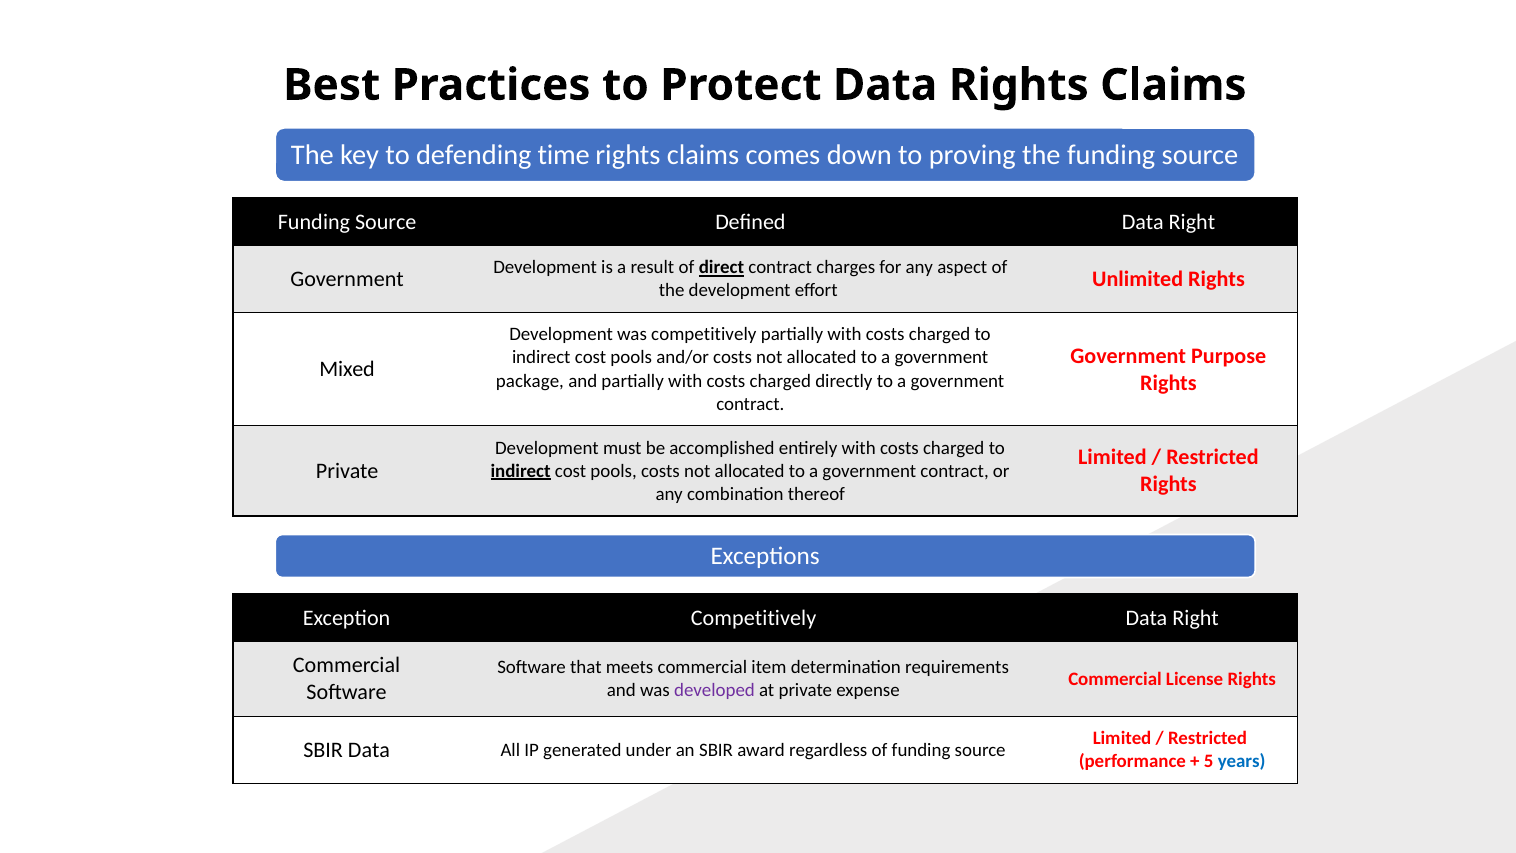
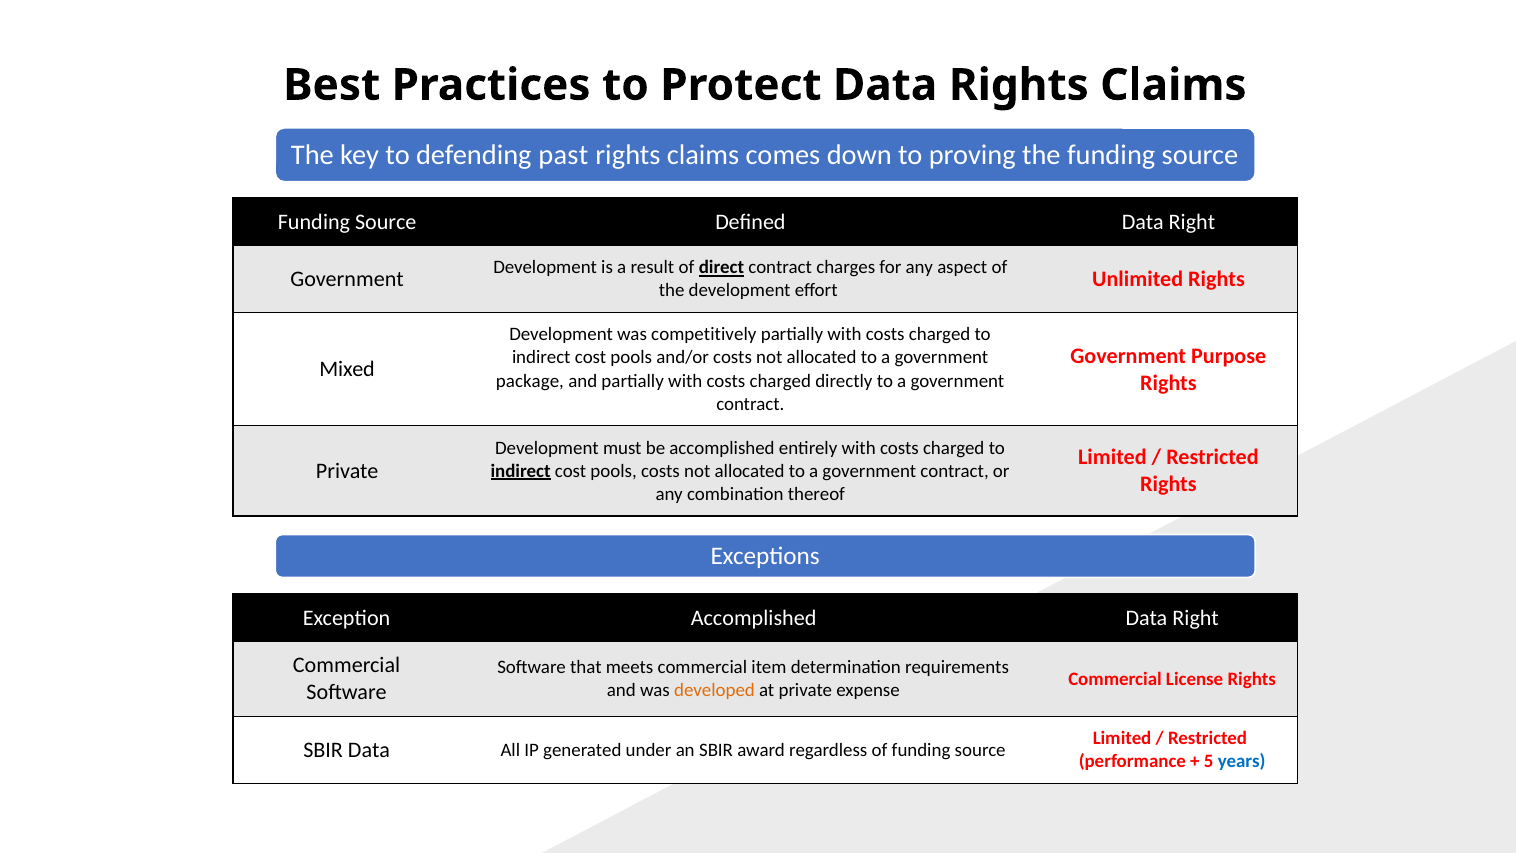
time: time -> past
Exception Competitively: Competitively -> Accomplished
developed colour: purple -> orange
